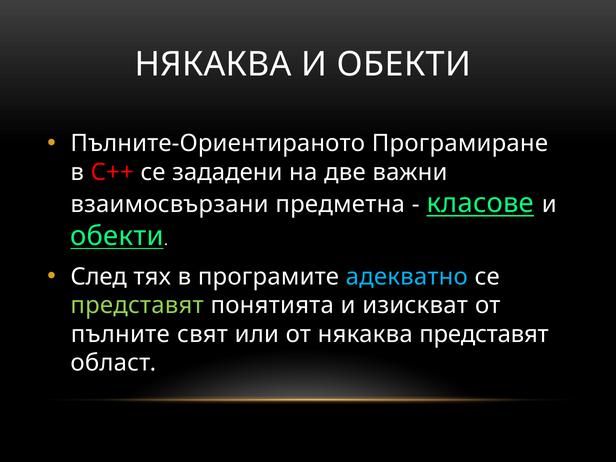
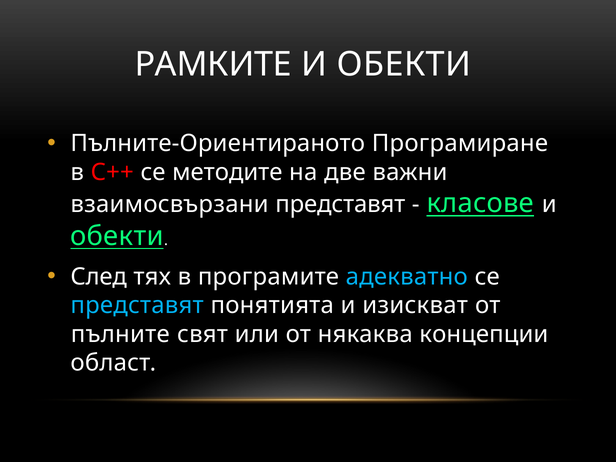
НЯКАКВА at (213, 64): НЯКАКВА -> РАМКИТЕ
зададени: зададени -> методите
взаимосвързани предметна: предметна -> представят
представят at (137, 305) colour: light green -> light blue
някаква представят: представят -> концепции
